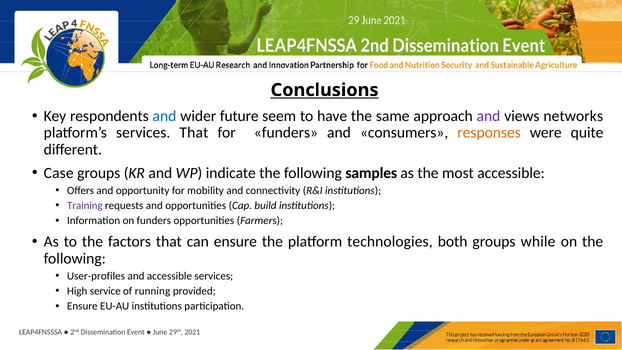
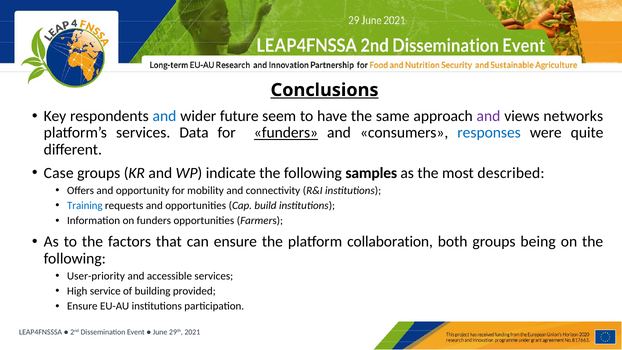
services That: That -> Data
funders at (286, 133) underline: none -> present
responses colour: orange -> blue
most accessible: accessible -> described
Training colour: purple -> blue
technologies: technologies -> collaboration
while: while -> being
User-profiles: User-profiles -> User-priority
running: running -> building
